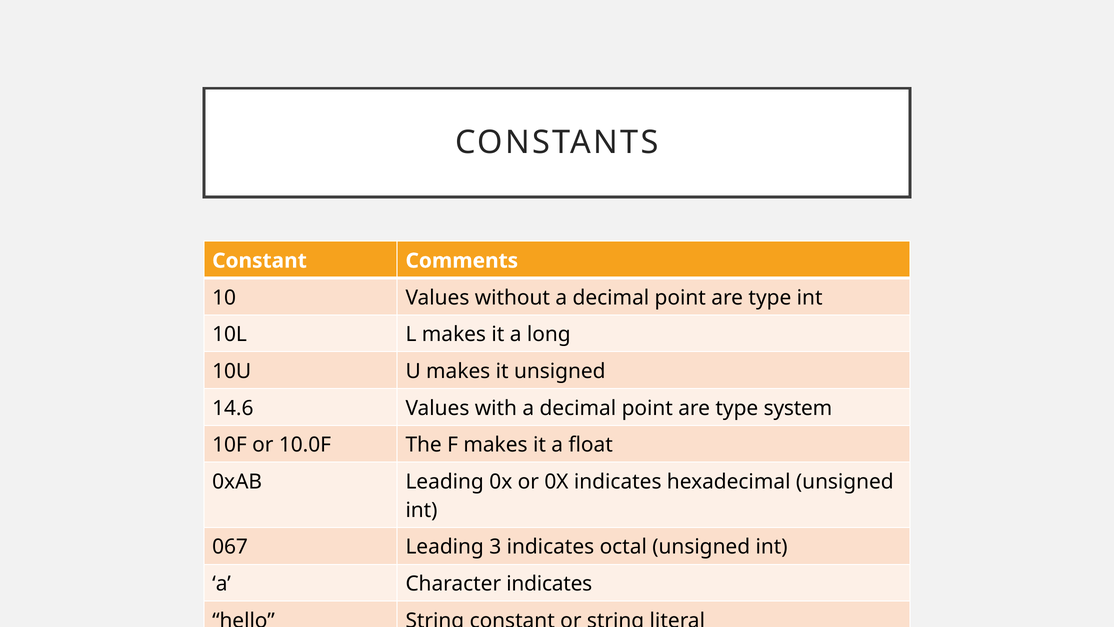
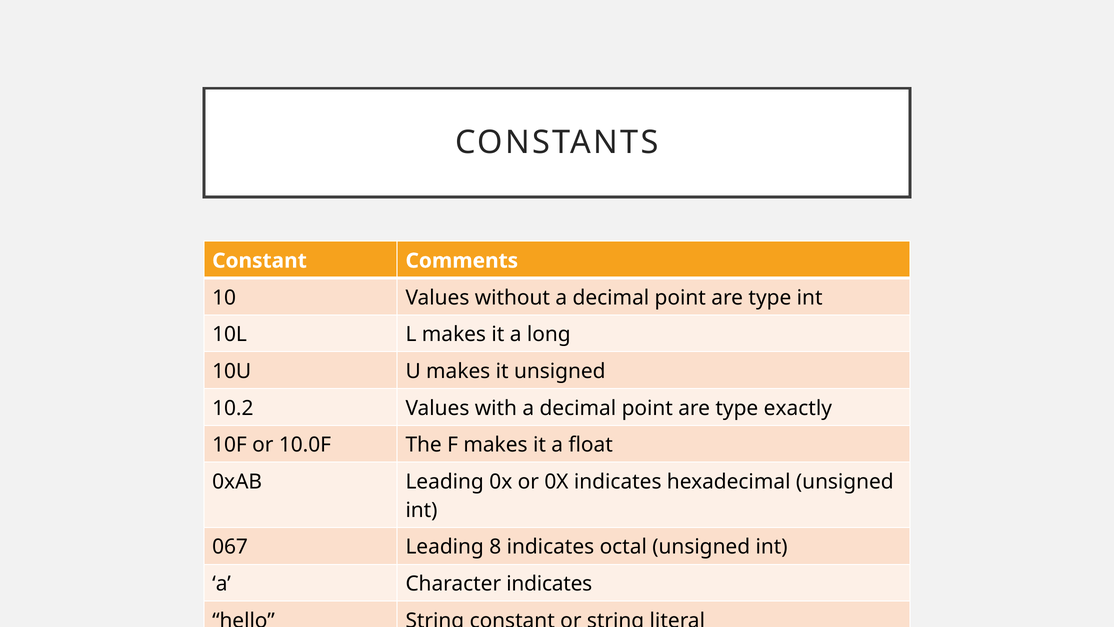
14.6: 14.6 -> 10.2
system: system -> exactly
3: 3 -> 8
